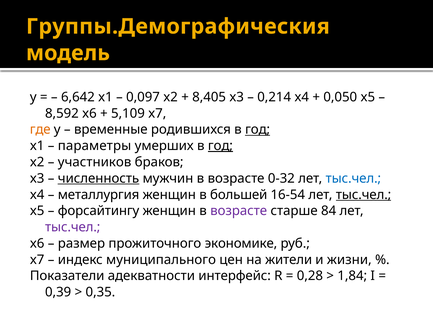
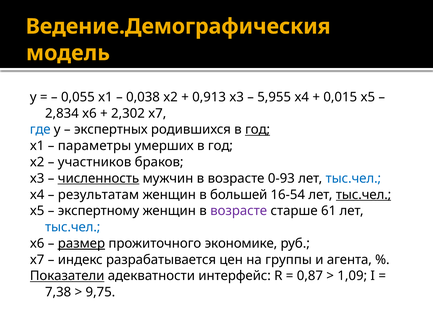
Группы.Демографическия: Группы.Демографическия -> Ведение.Демографическия
6,642: 6,642 -> 0,055
0,097: 0,097 -> 0,038
8,405: 8,405 -> 0,913
0,214: 0,214 -> 5,955
0,050: 0,050 -> 0,015
8,592: 8,592 -> 2,834
5,109: 5,109 -> 2,302
где colour: orange -> blue
временные: временные -> экспертных
год at (220, 146) underline: present -> none
0-32: 0-32 -> 0-93
металлургия: металлургия -> результатам
форсайтингу: форсайтингу -> экспертному
84: 84 -> 61
тыс.чел at (73, 227) colour: purple -> blue
размер underline: none -> present
муниципального: муниципального -> разрабатывается
жители: жители -> группы
жизни: жизни -> агента
Показатели underline: none -> present
0,28: 0,28 -> 0,87
1,84: 1,84 -> 1,09
0,39: 0,39 -> 7,38
0,35: 0,35 -> 9,75
